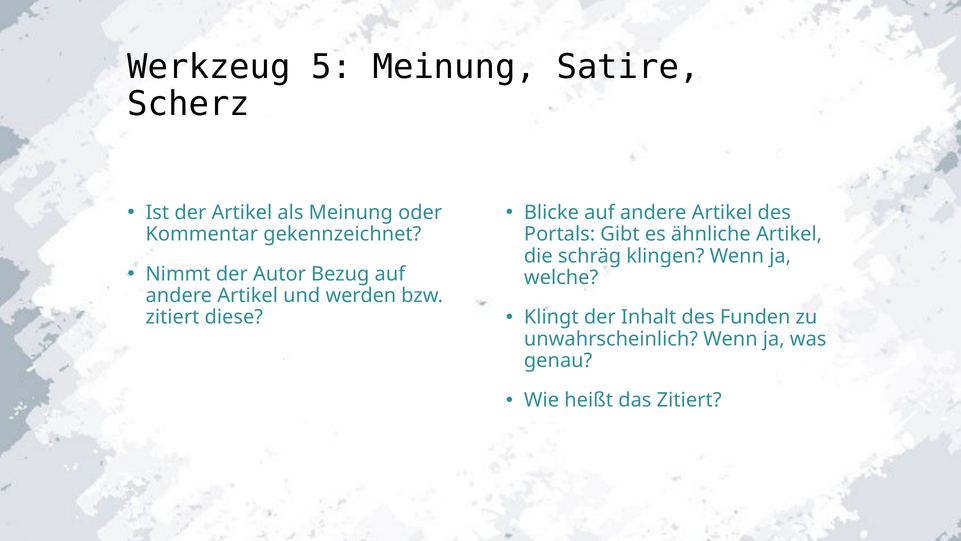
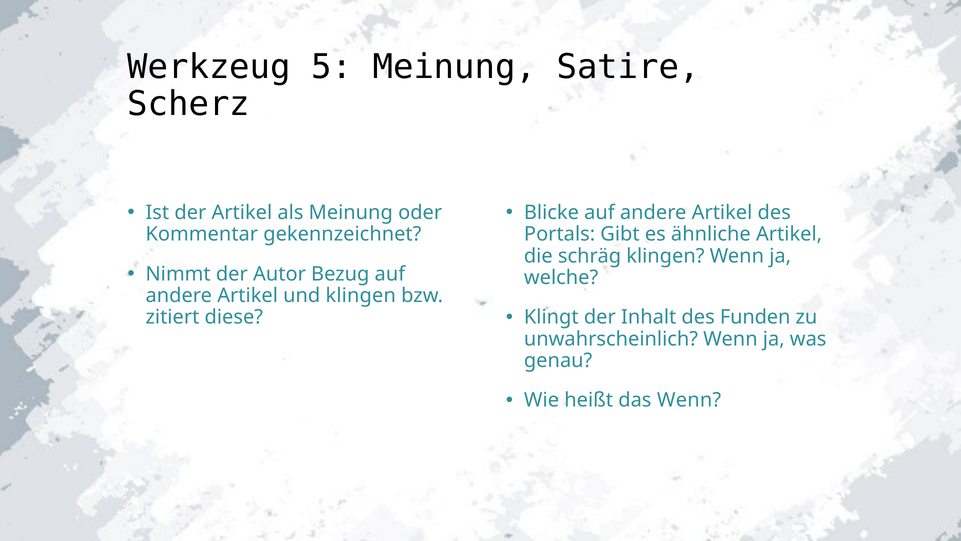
und werden: werden -> klingen
das Zitiert: Zitiert -> Wenn
